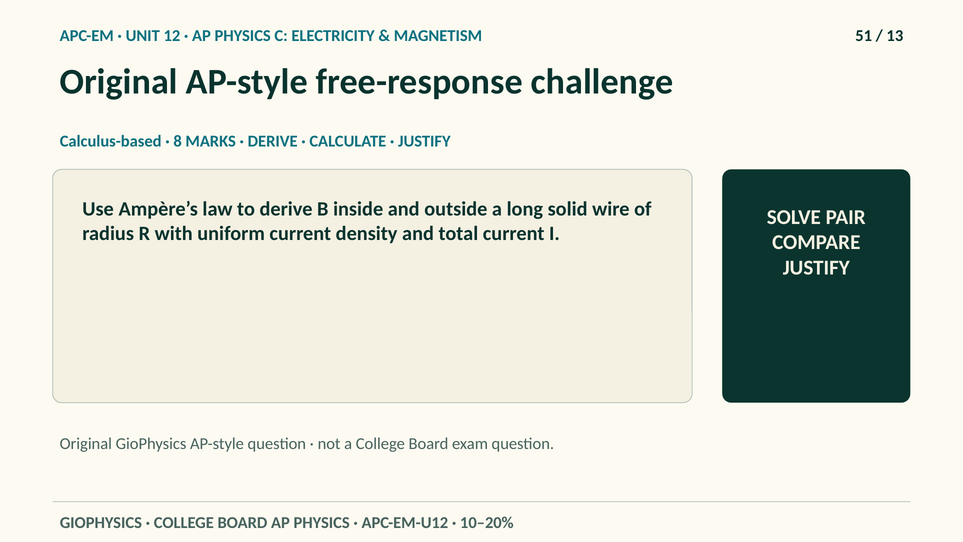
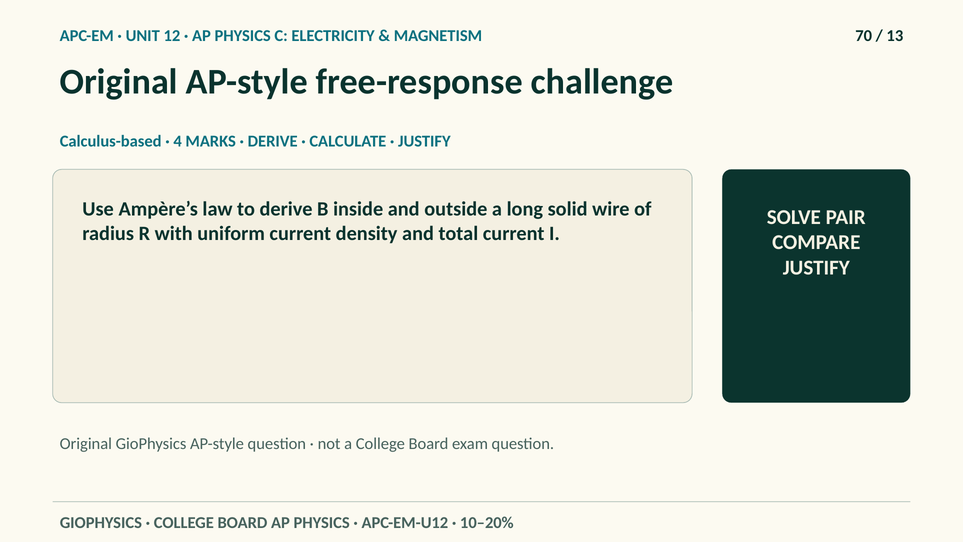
51: 51 -> 70
8: 8 -> 4
